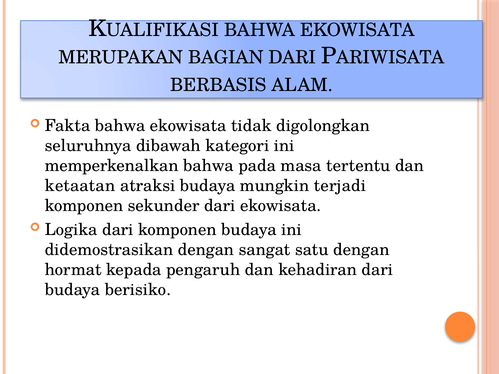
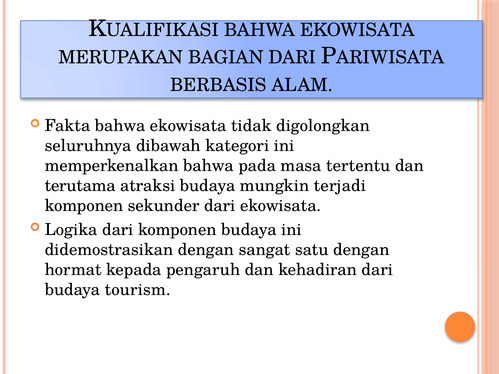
ketaatan: ketaatan -> terutama
berisiko: berisiko -> tourism
